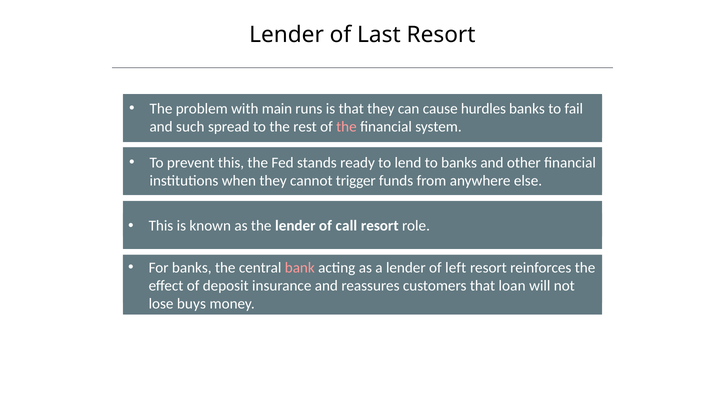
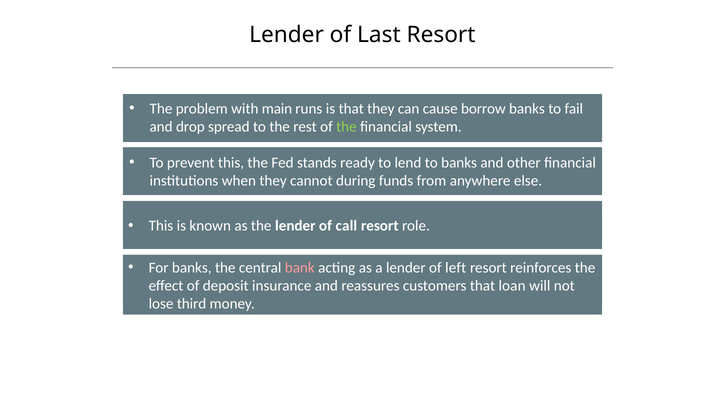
hurdles: hurdles -> borrow
such: such -> drop
the at (346, 127) colour: pink -> light green
trigger: trigger -> during
buys: buys -> third
